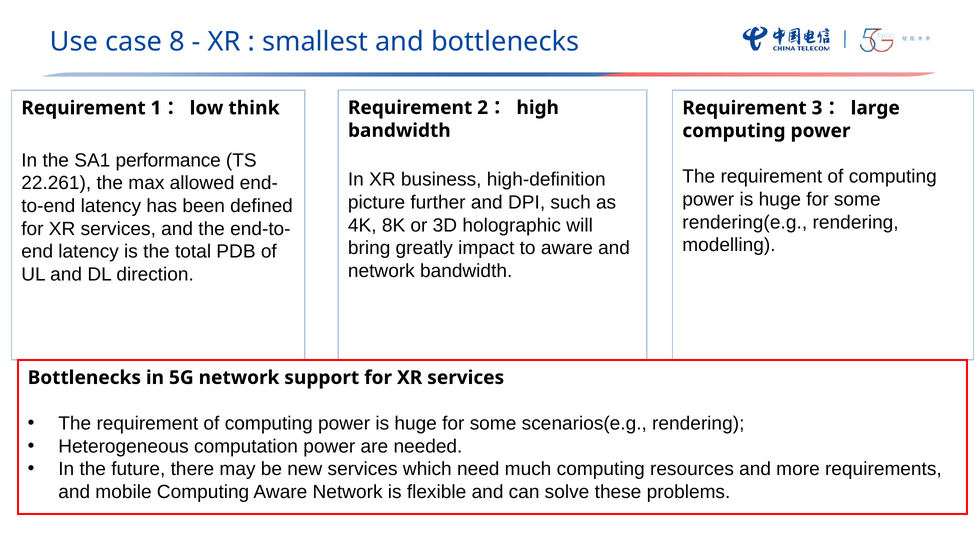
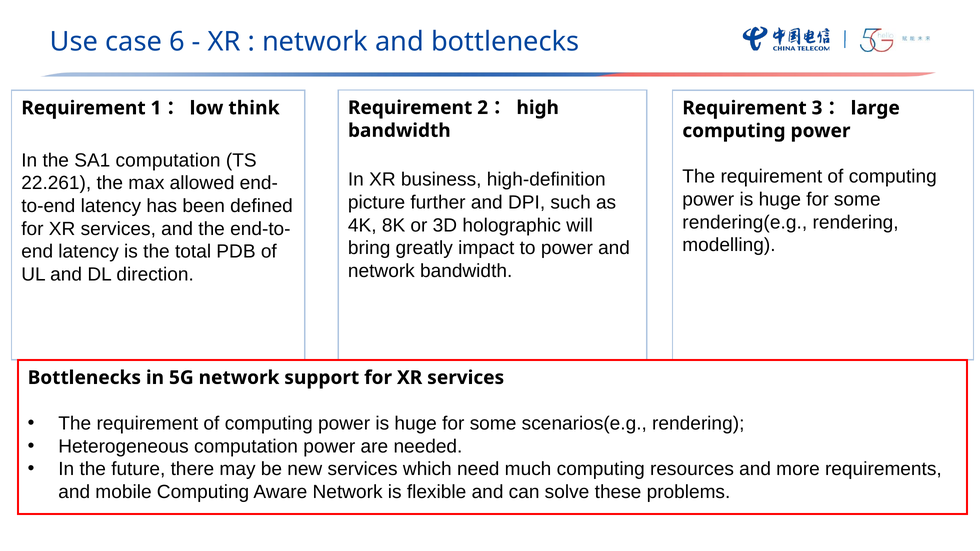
8: 8 -> 6
smallest at (315, 42): smallest -> network
SA1 performance: performance -> computation
to aware: aware -> power
